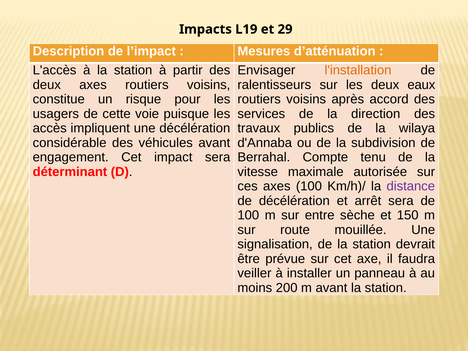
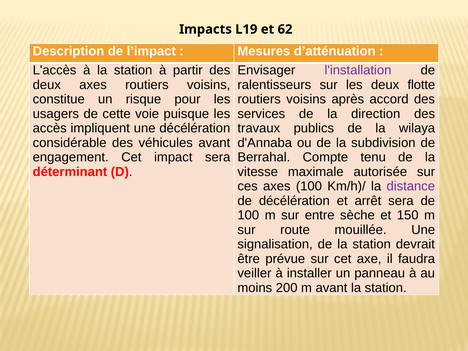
29: 29 -> 62
l'installation colour: orange -> purple
eaux: eaux -> flotte
